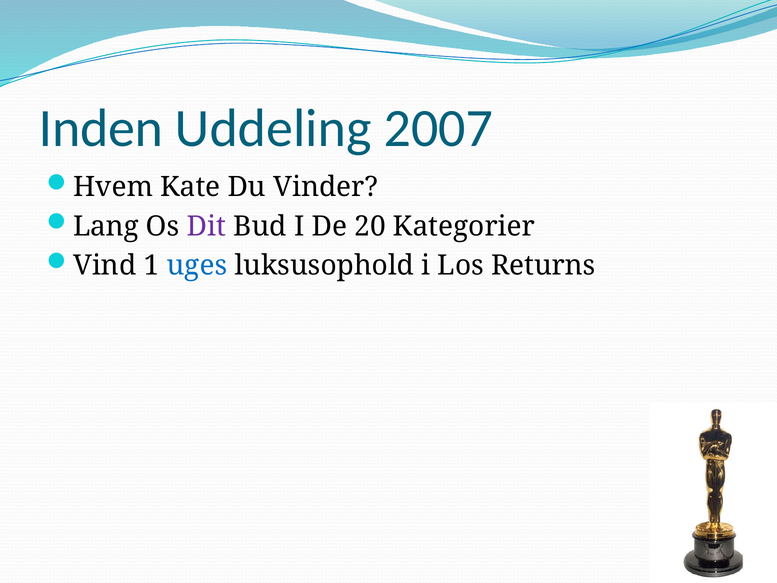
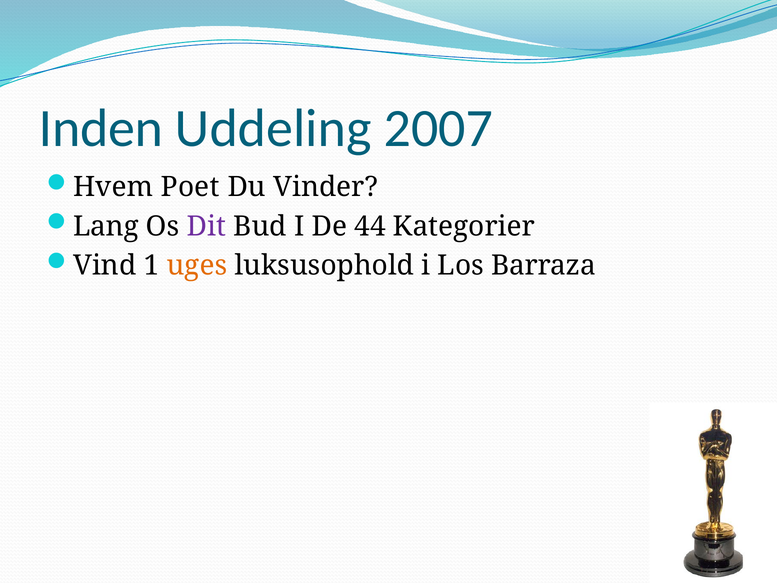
Kate: Kate -> Poet
20: 20 -> 44
uges colour: blue -> orange
Returns: Returns -> Barraza
